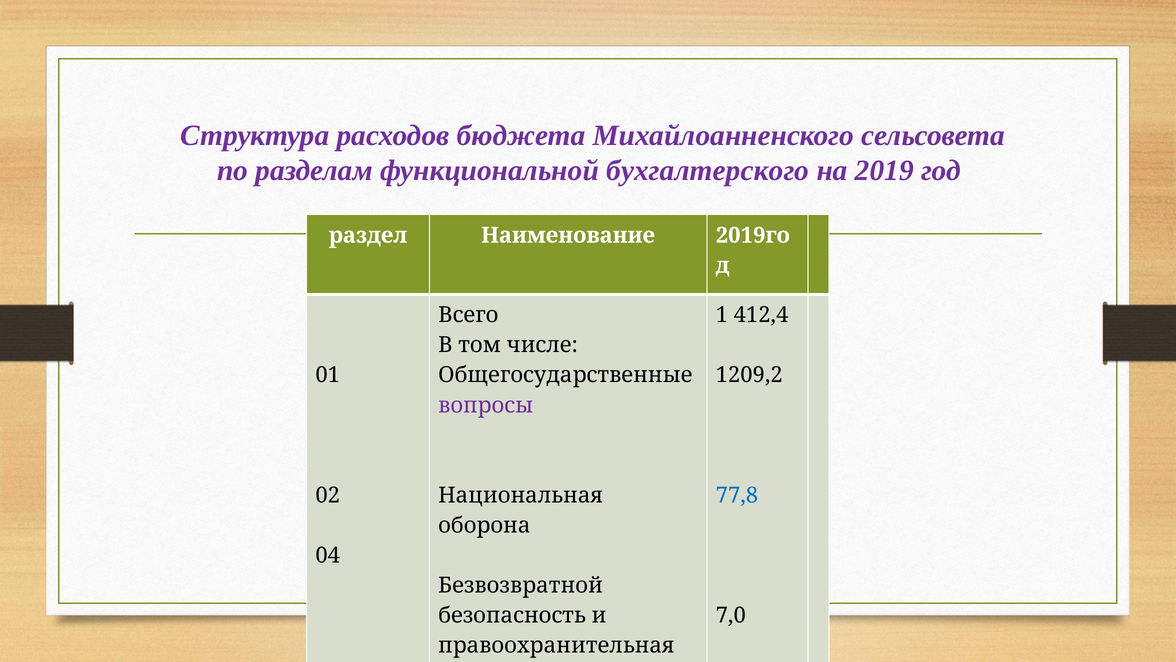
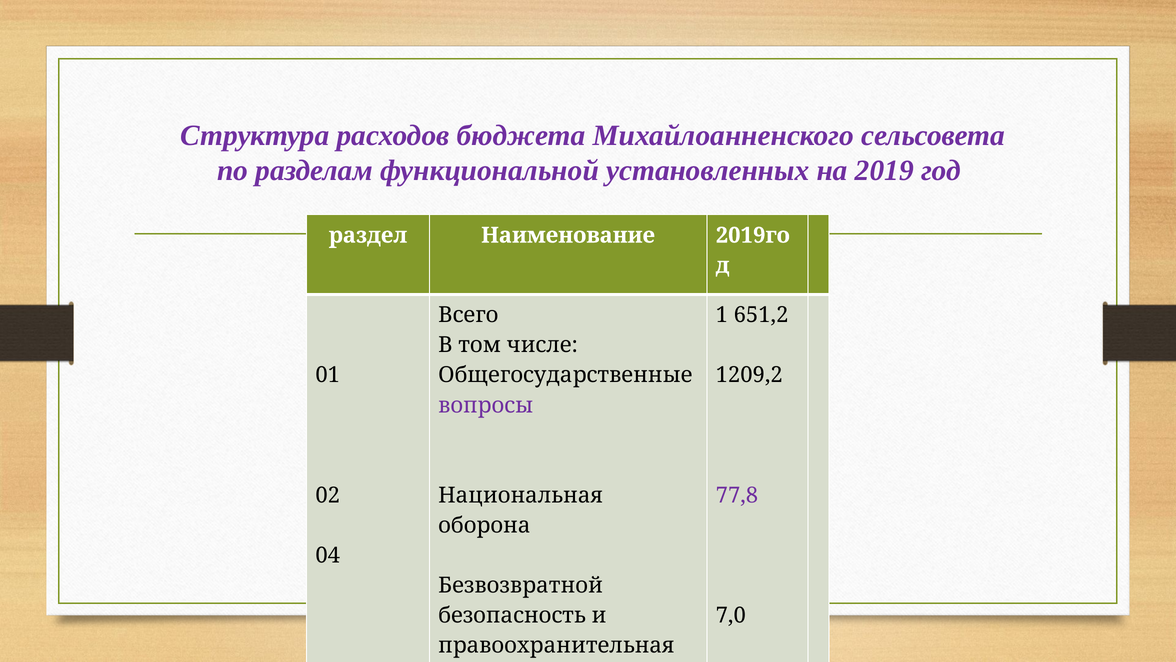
бухгалтерского: бухгалтерского -> установленных
412,4: 412,4 -> 651,2
77,8 colour: blue -> purple
